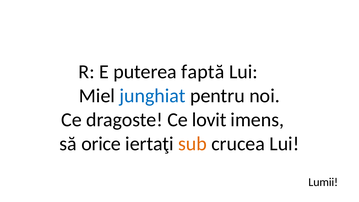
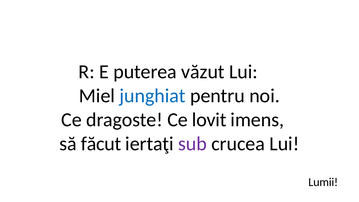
faptă: faptă -> văzut
orice: orice -> făcut
sub colour: orange -> purple
